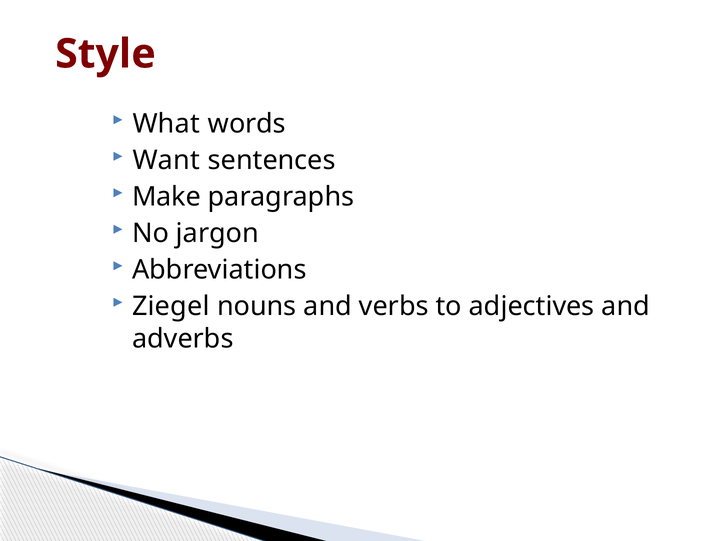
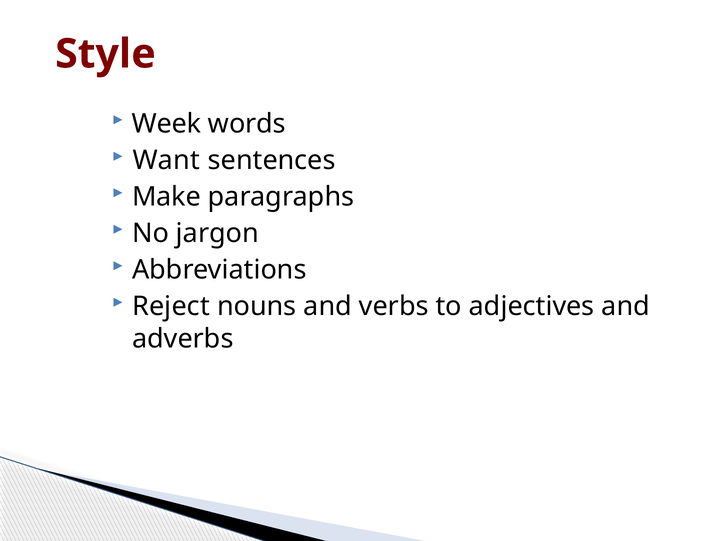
What: What -> Week
Ziegel: Ziegel -> Reject
